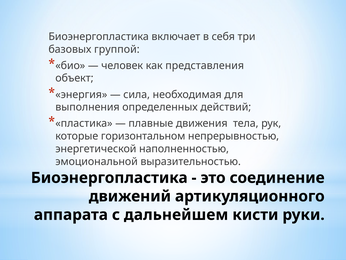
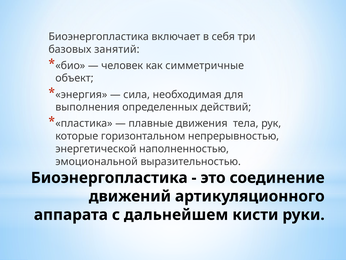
группой: группой -> занятий
представления: представления -> симметричные
